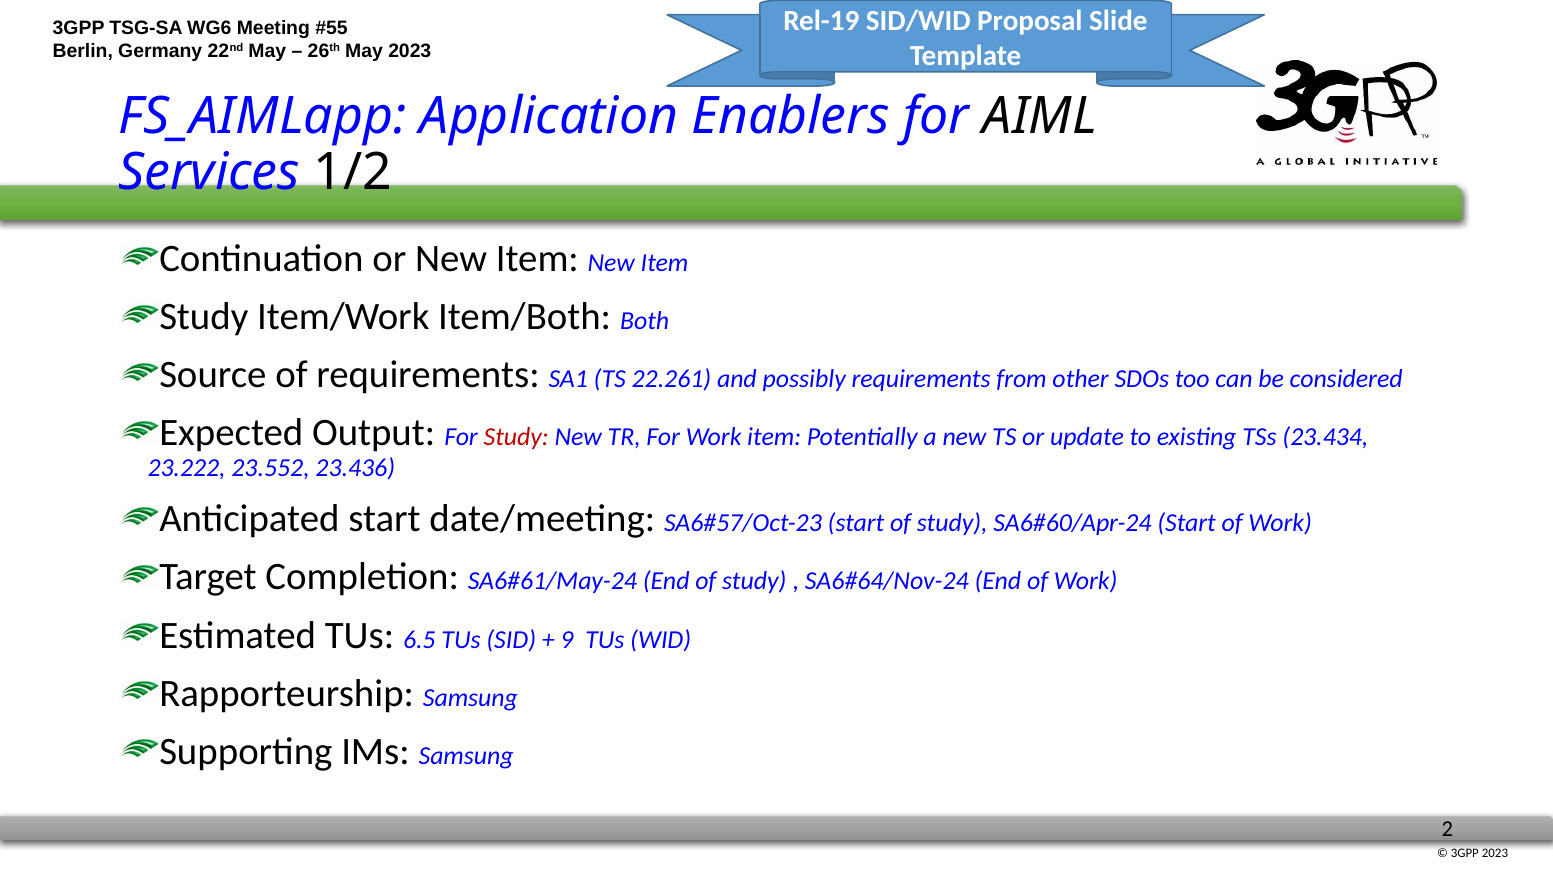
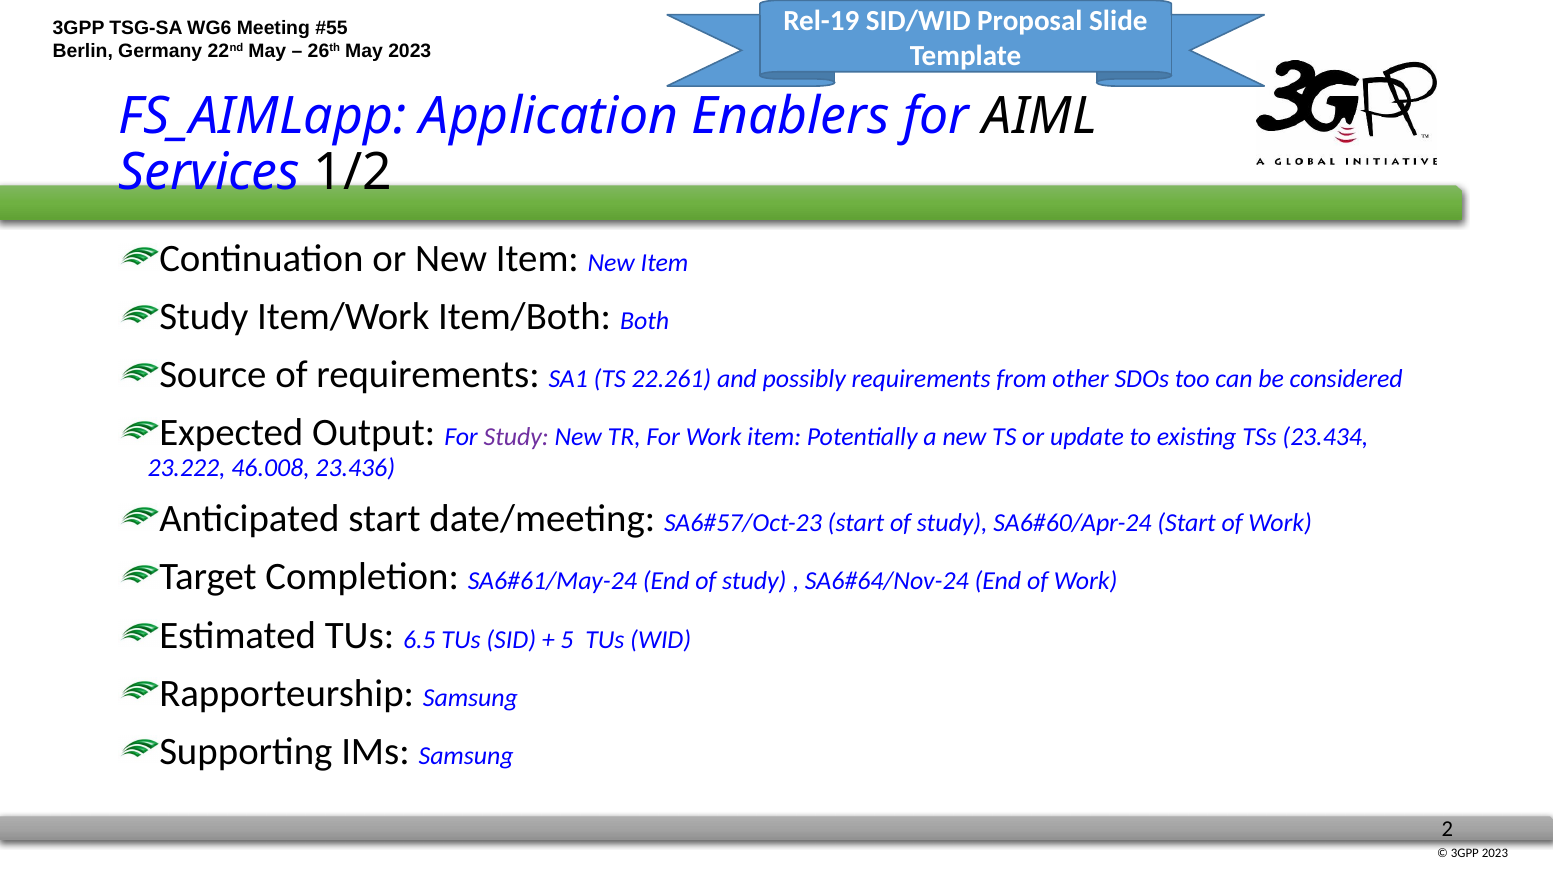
Study at (516, 438) colour: red -> purple
23.552: 23.552 -> 46.008
9: 9 -> 5
